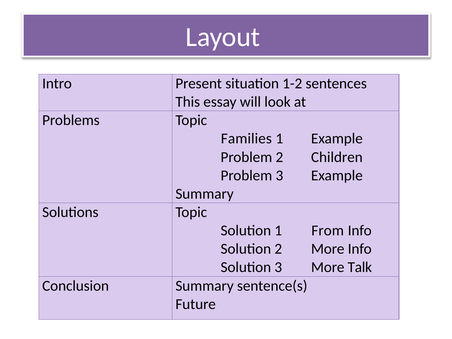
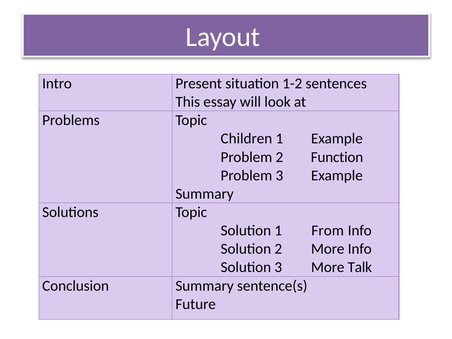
Families: Families -> Children
Children: Children -> Function
